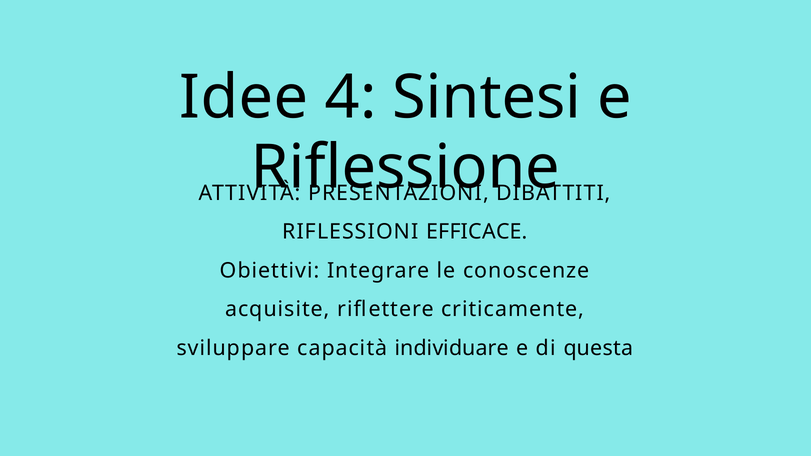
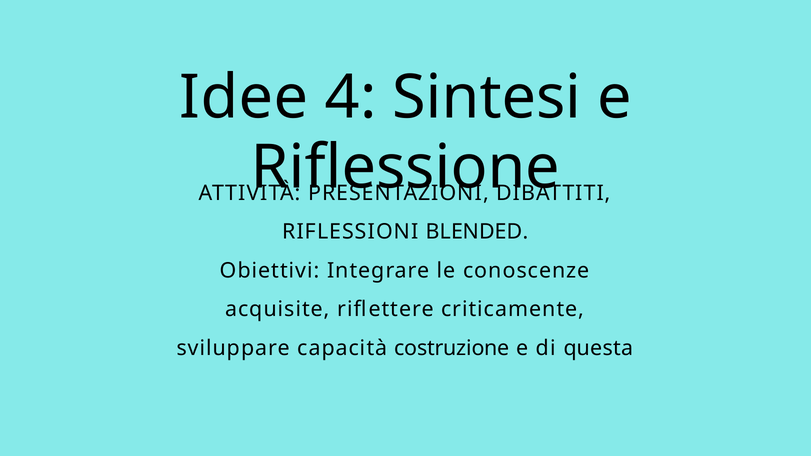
EFFICACE: EFFICACE -> BLENDED
individuare: individuare -> costruzione
